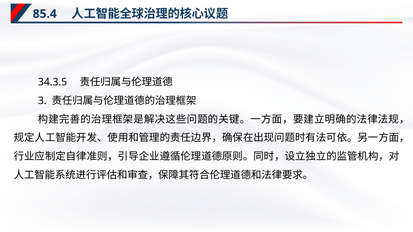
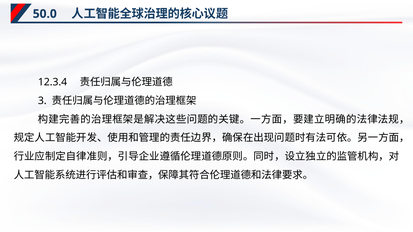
85.4: 85.4 -> 50.0
34.3.5: 34.3.5 -> 12.3.4
